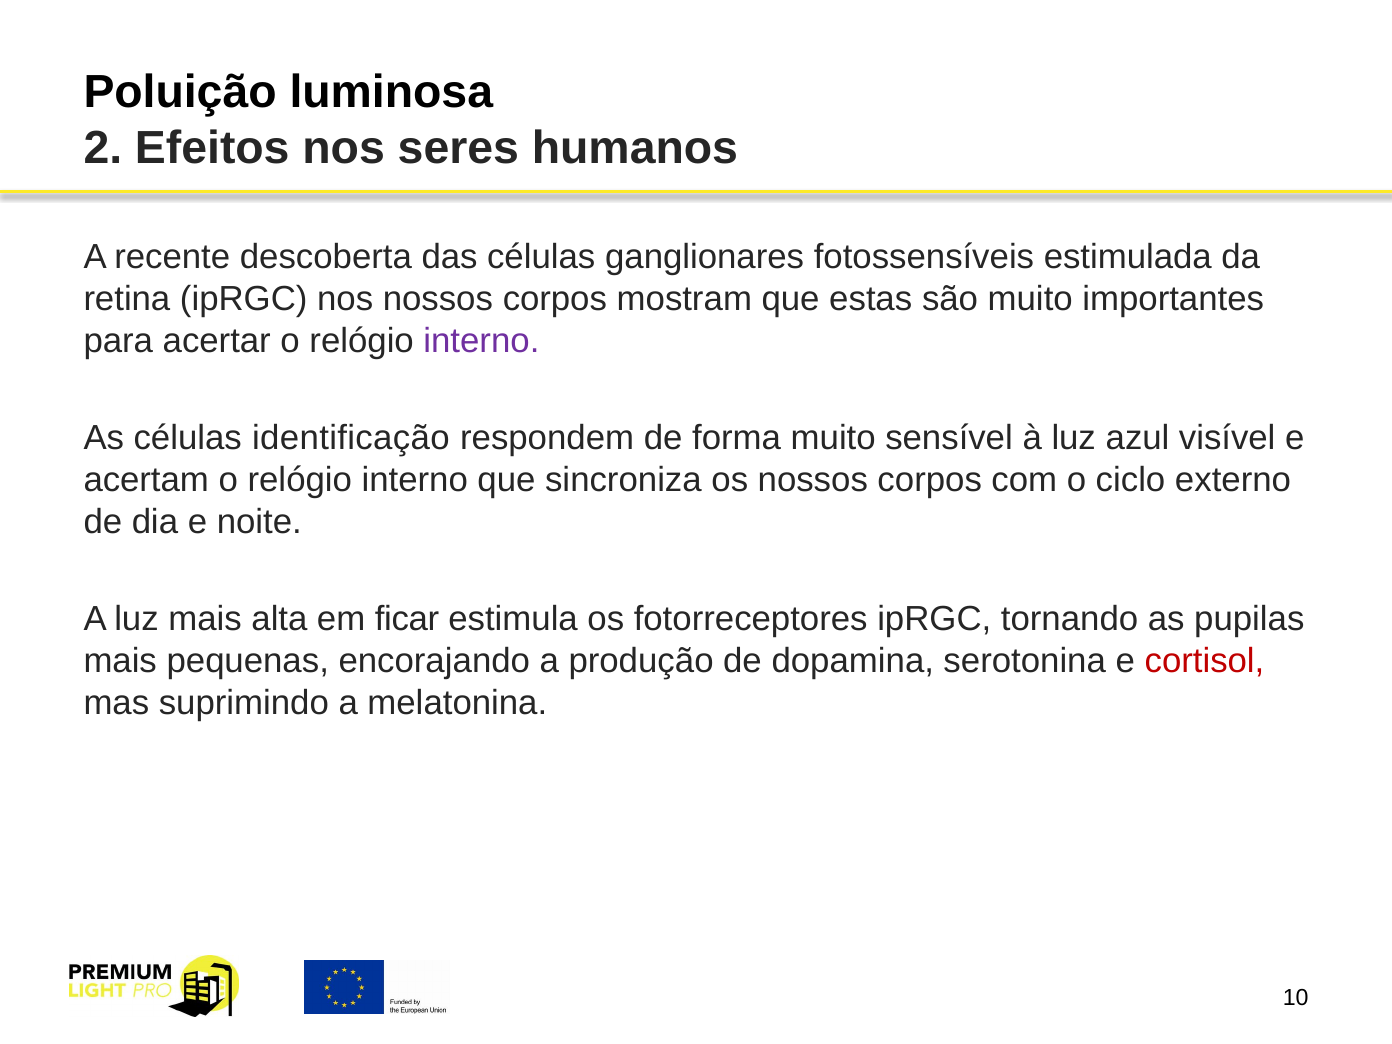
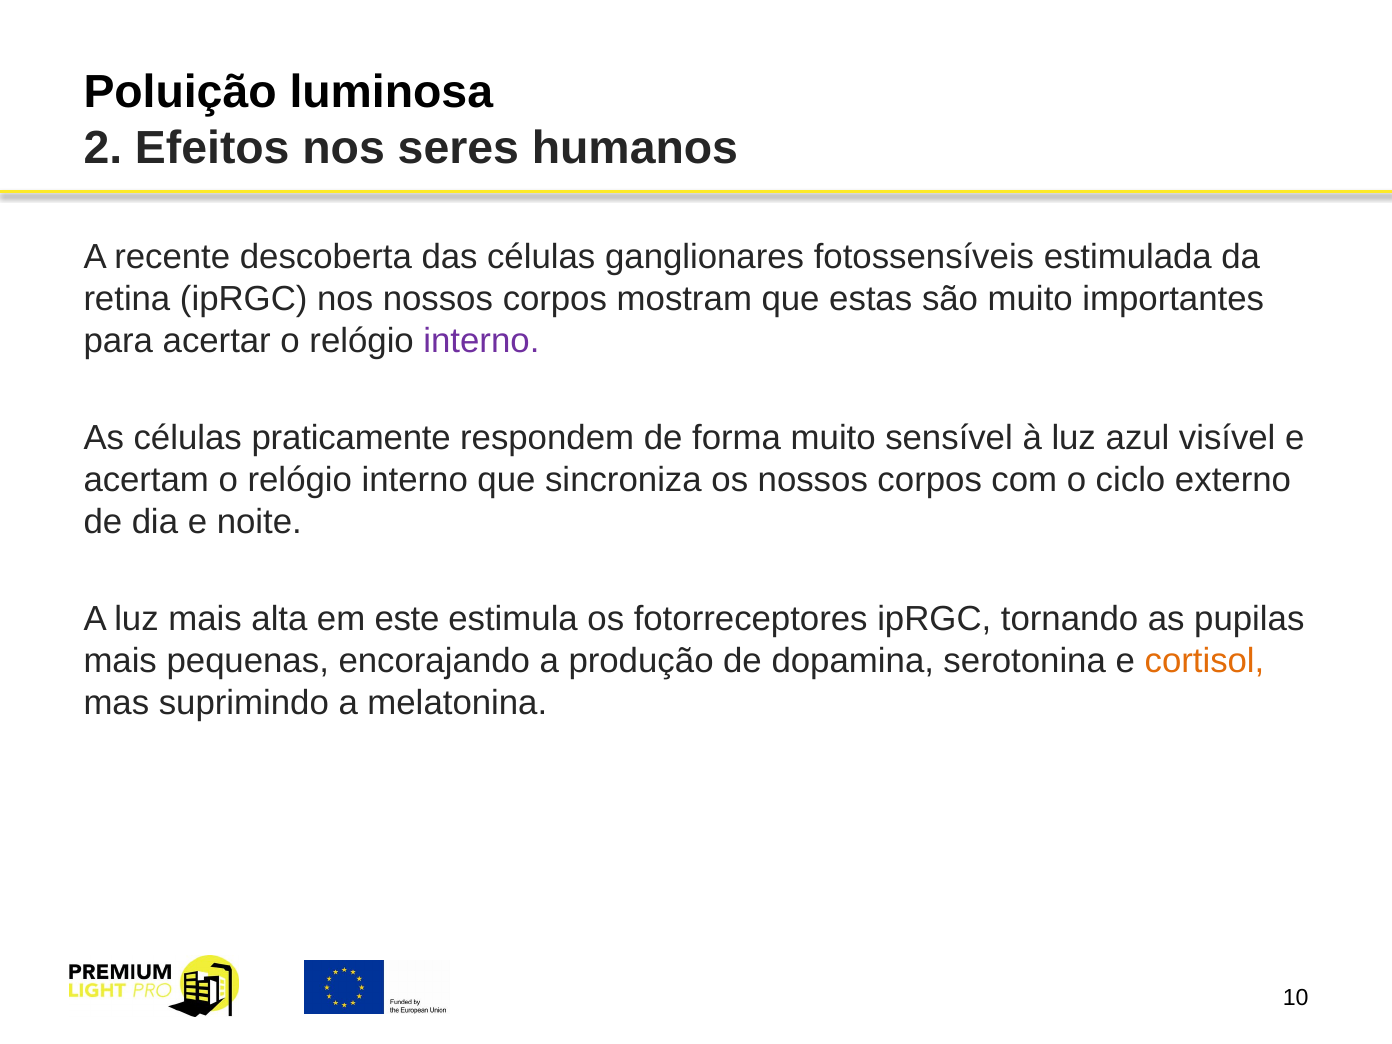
identificação: identificação -> praticamente
ficar: ficar -> este
cortisol colour: red -> orange
